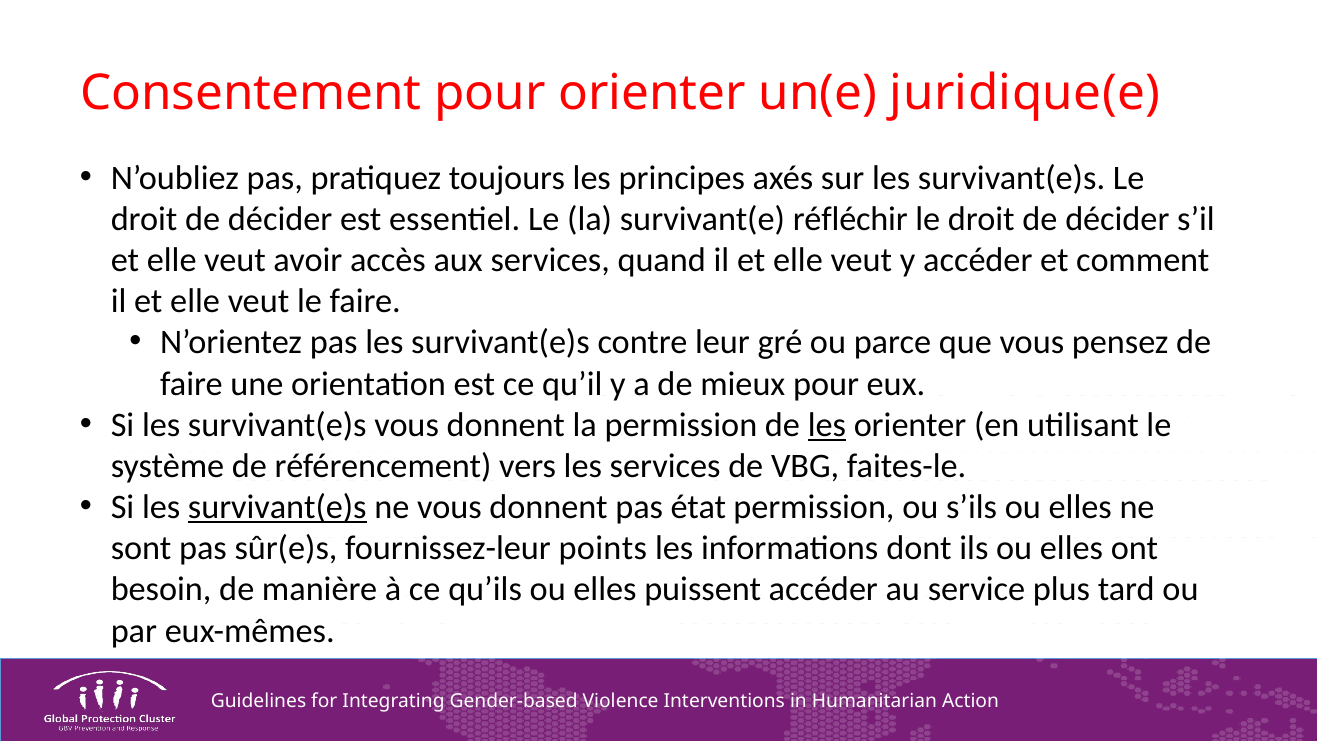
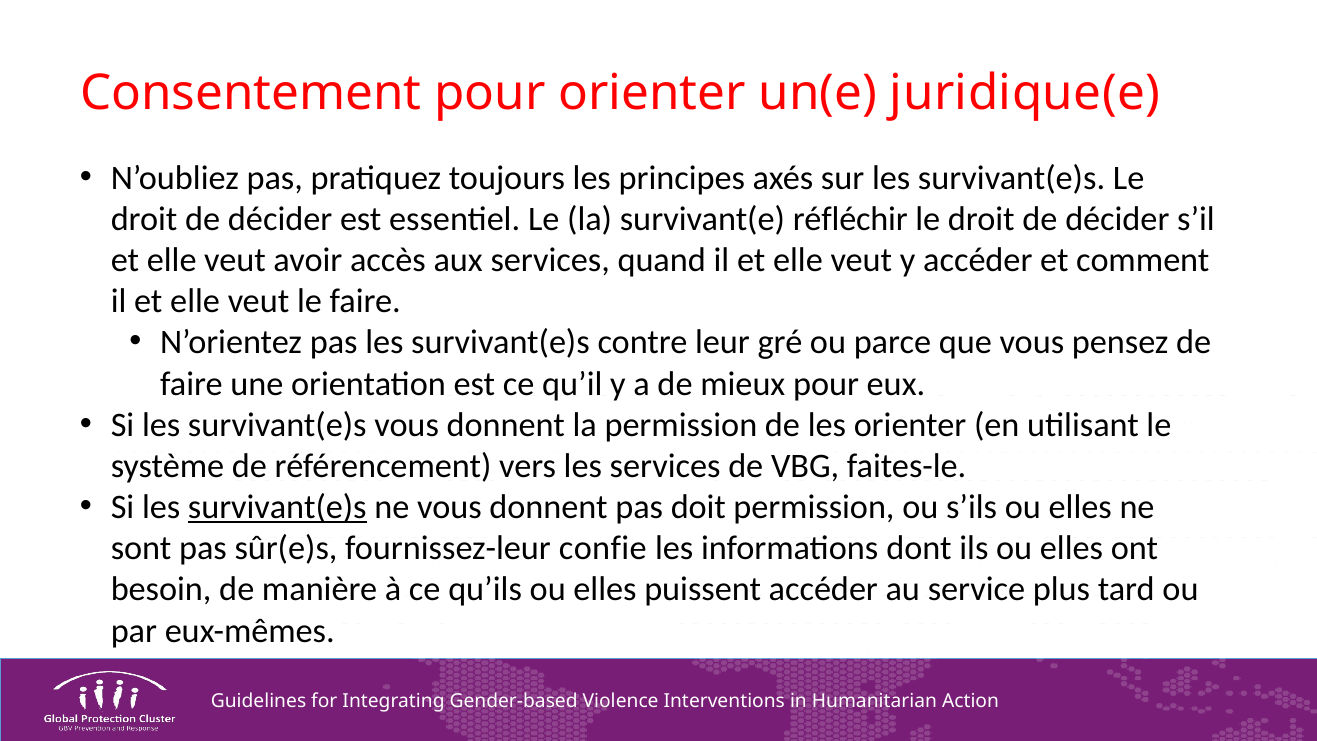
les at (827, 425) underline: present -> none
état: état -> doit
points: points -> confie
